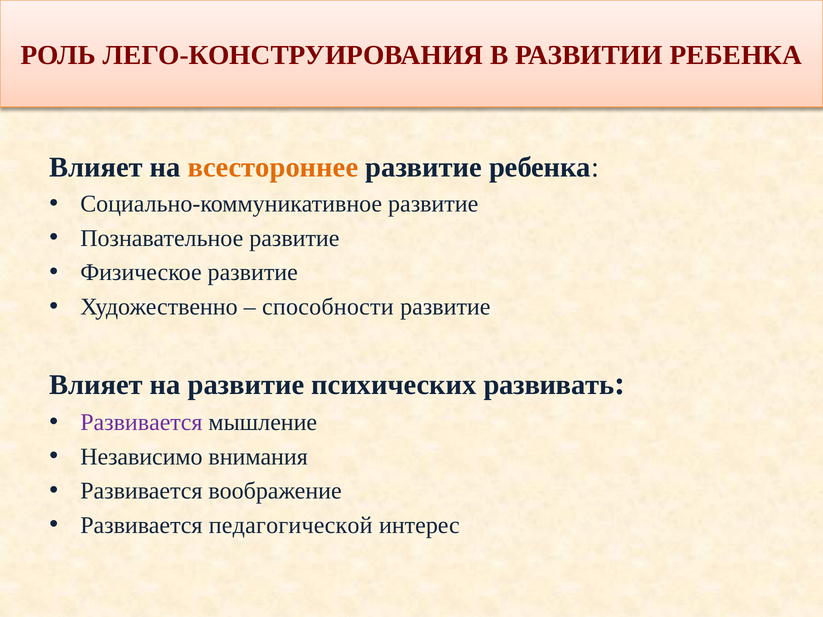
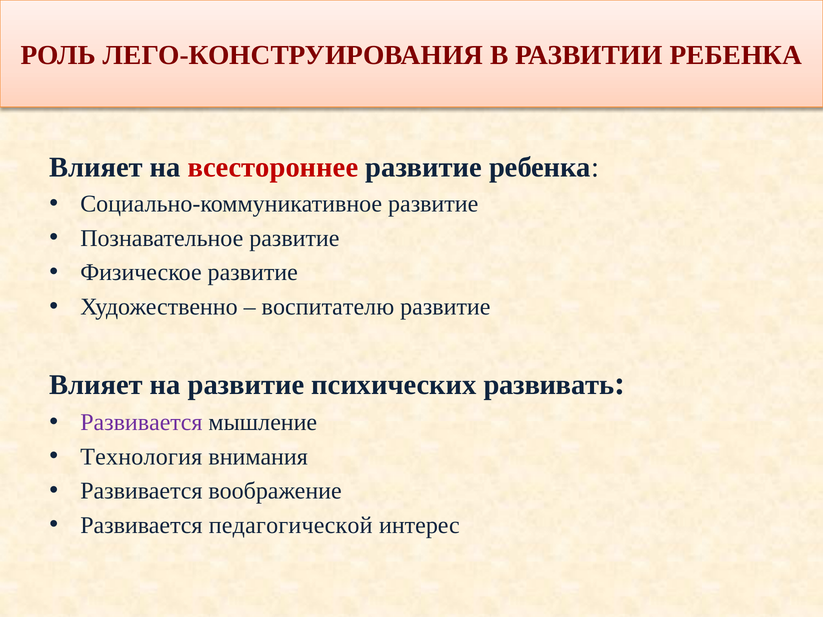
всестороннее colour: orange -> red
способности: способности -> воспитателю
Независимо: Независимо -> Технология
